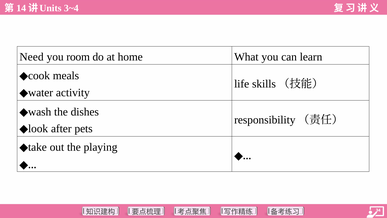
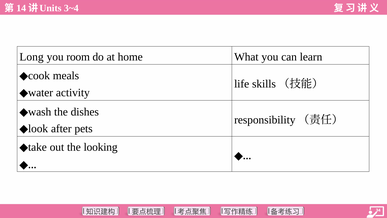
Need: Need -> Long
playing: playing -> looking
